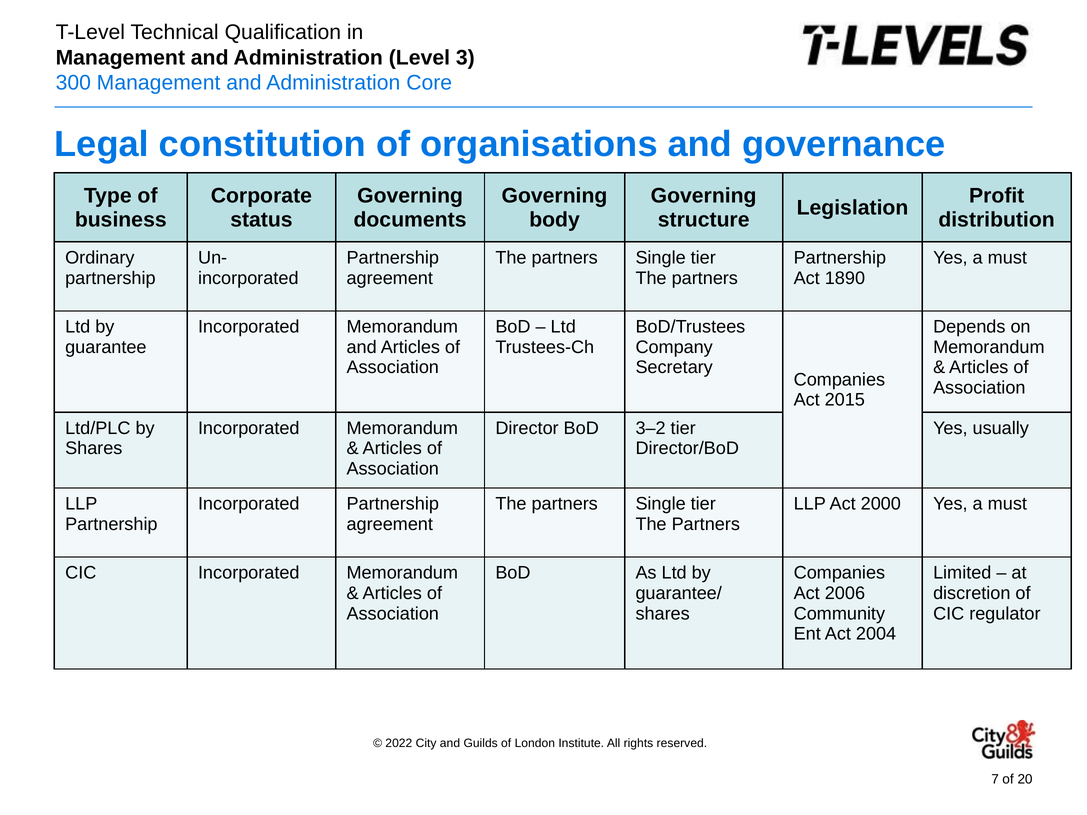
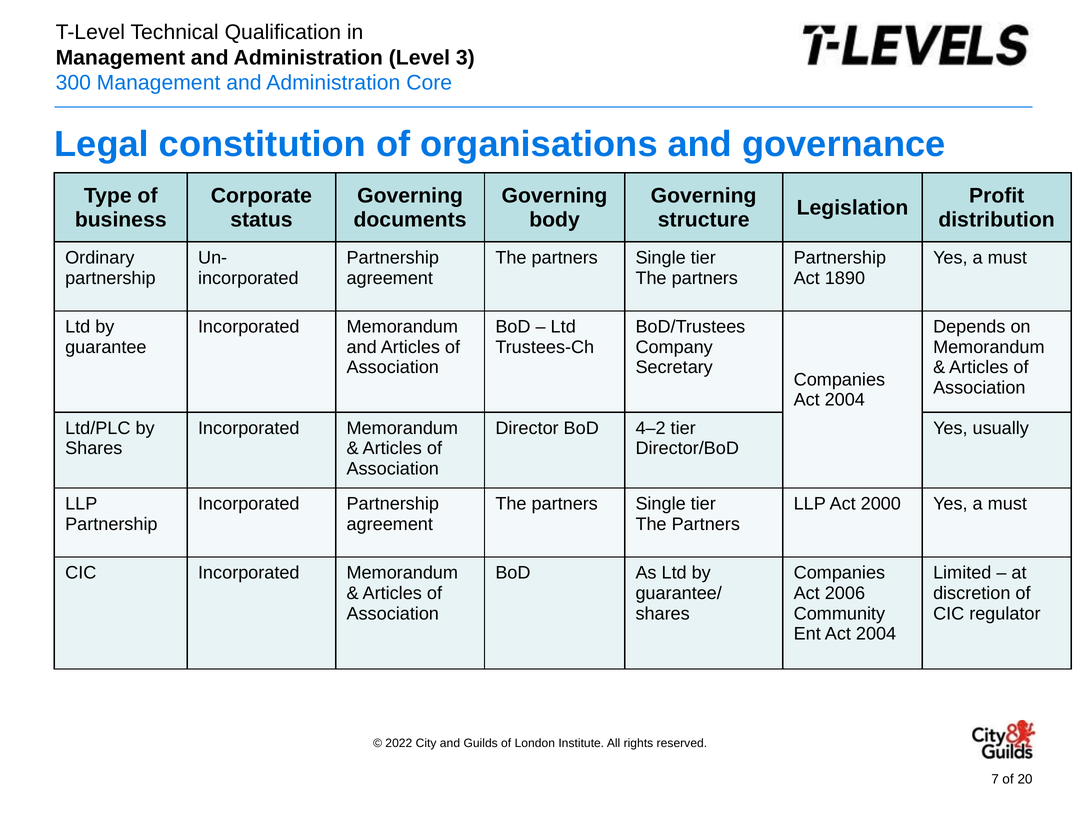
2015 at (845, 400): 2015 -> 2004
3–2: 3–2 -> 4–2
